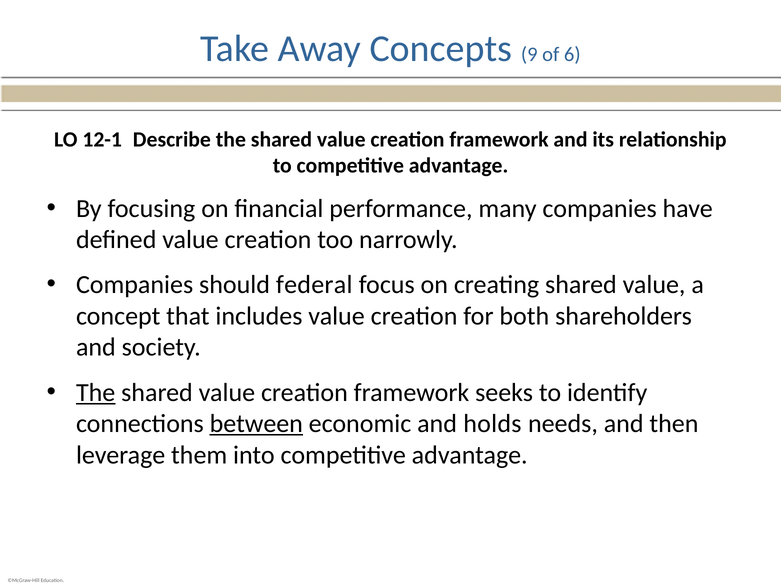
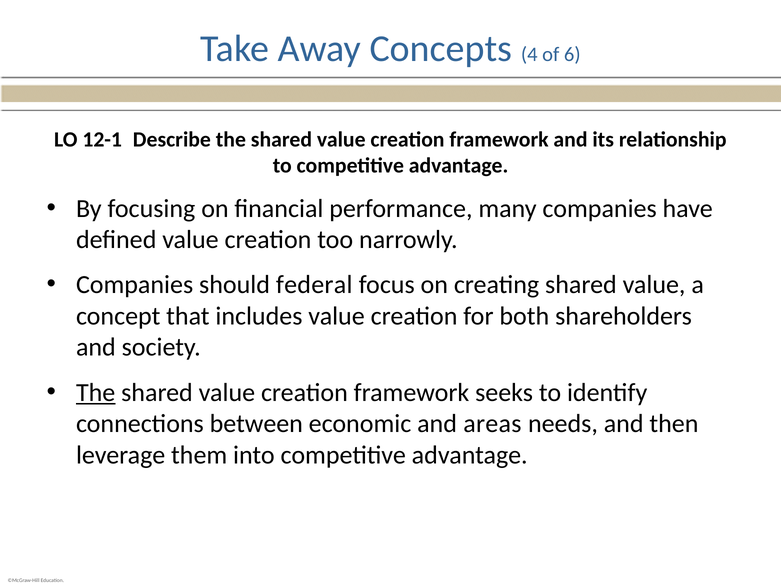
9: 9 -> 4
between underline: present -> none
holds: holds -> areas
